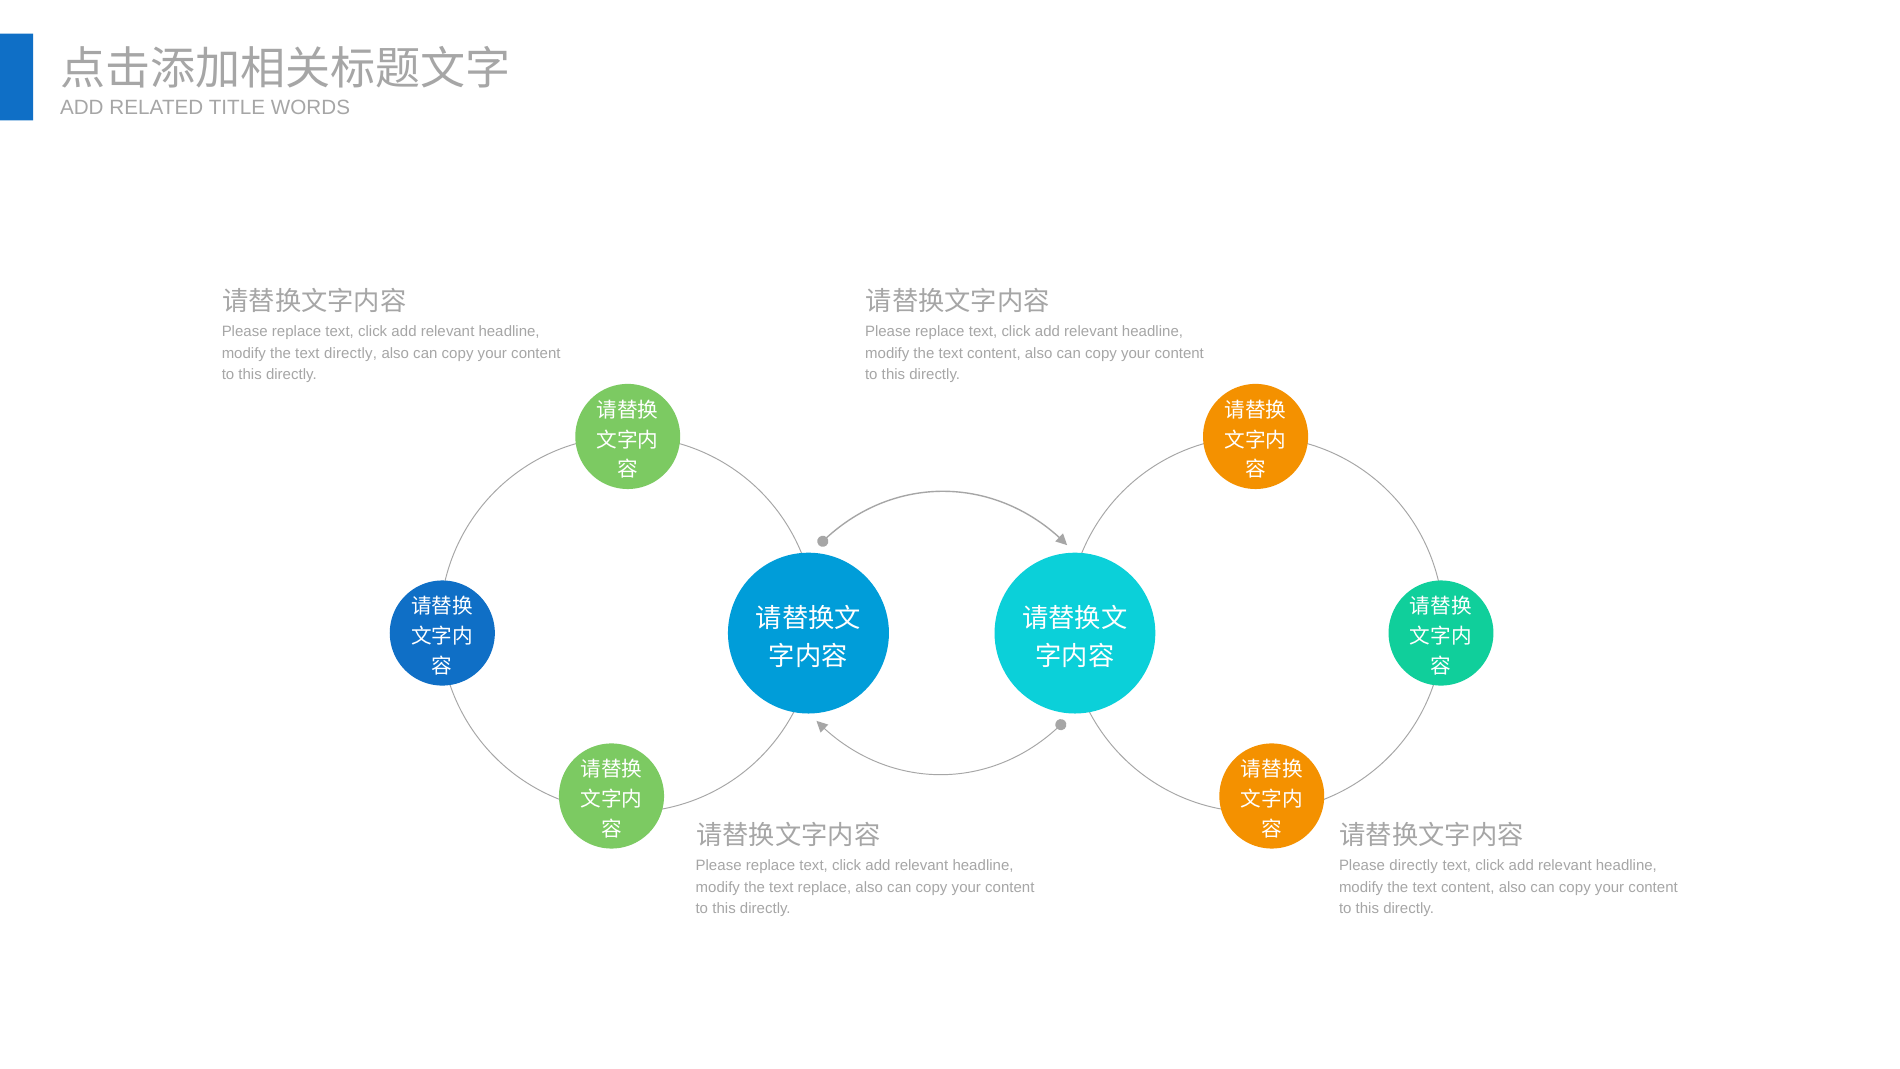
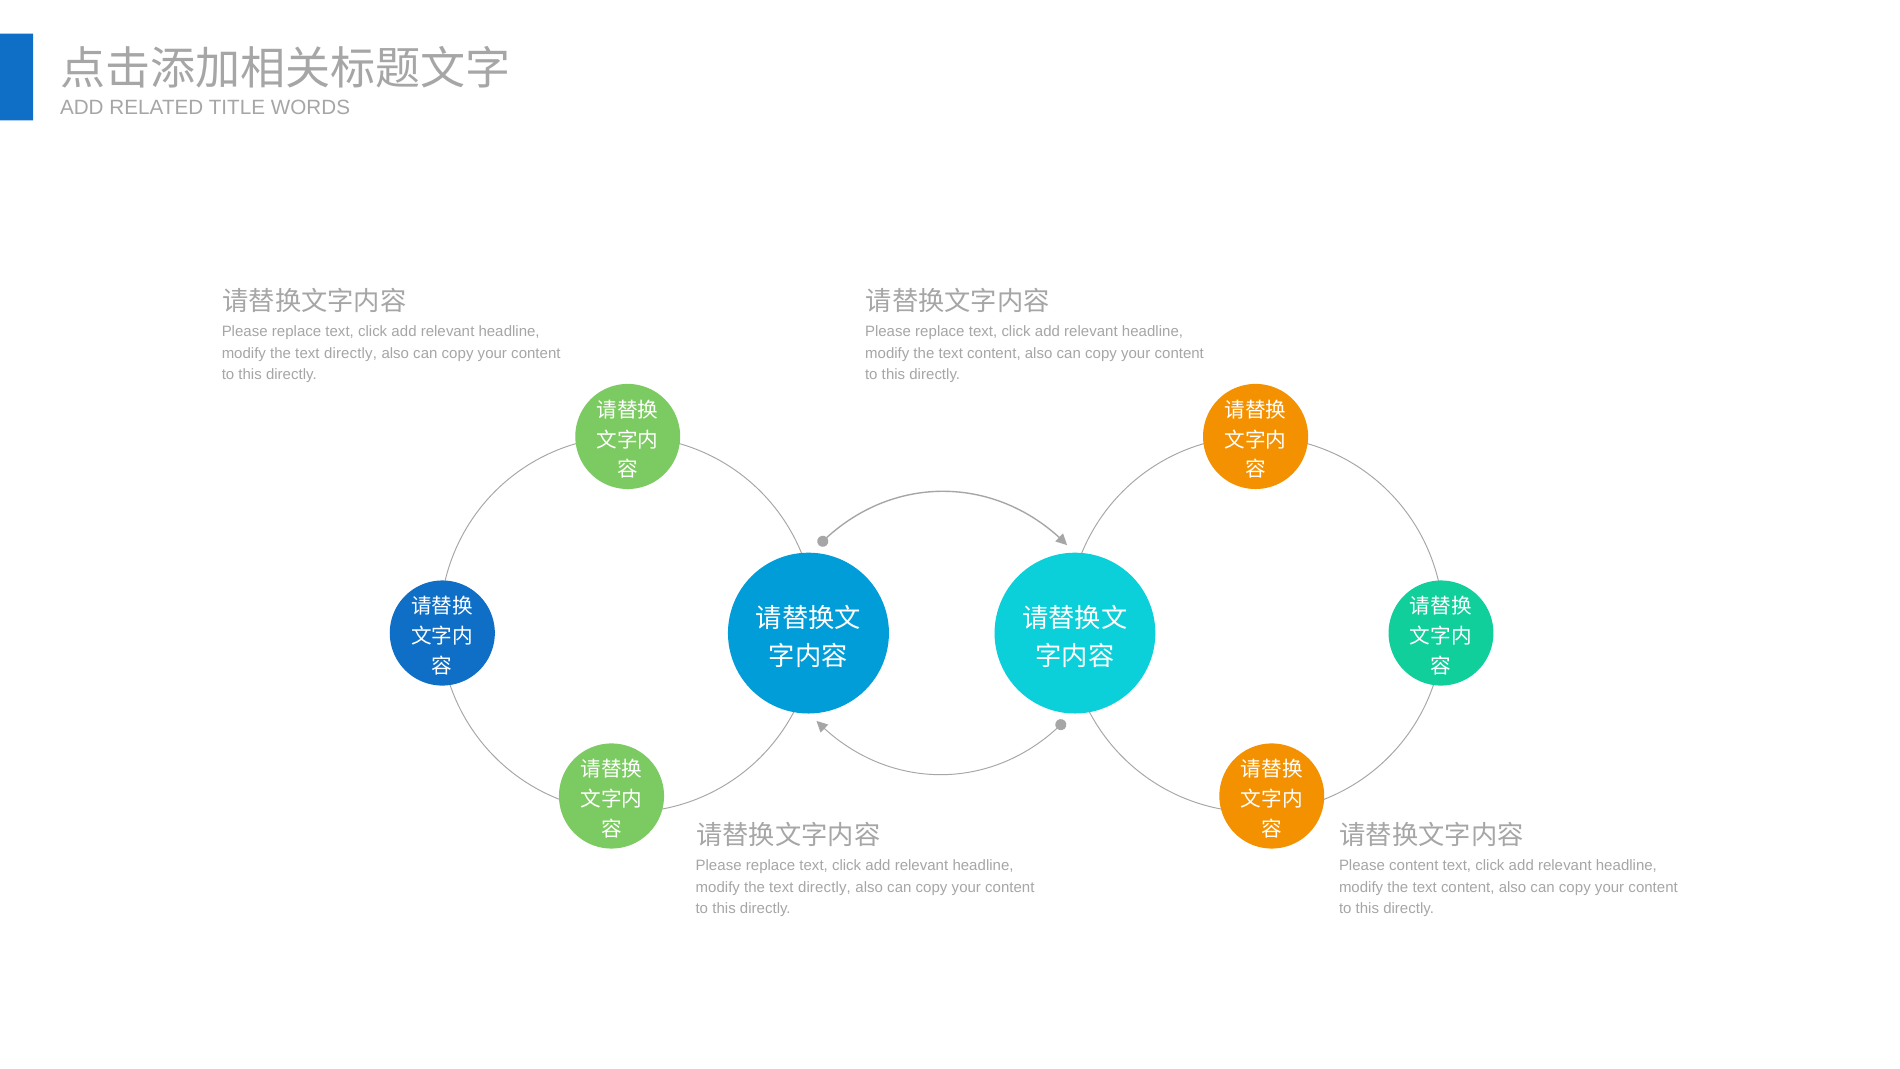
Please directly: directly -> content
replace at (825, 887): replace -> directly
